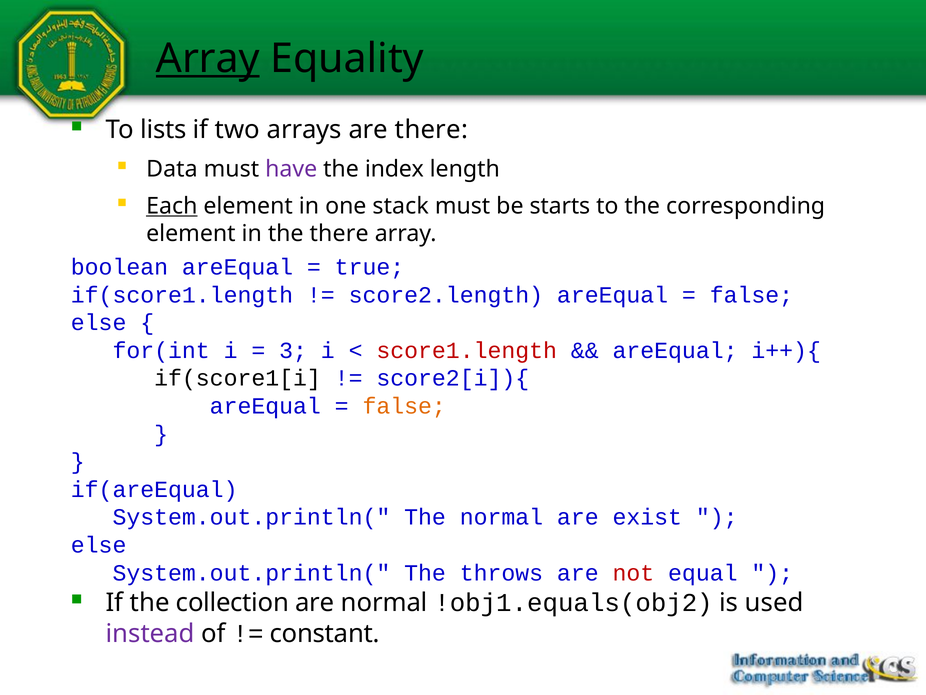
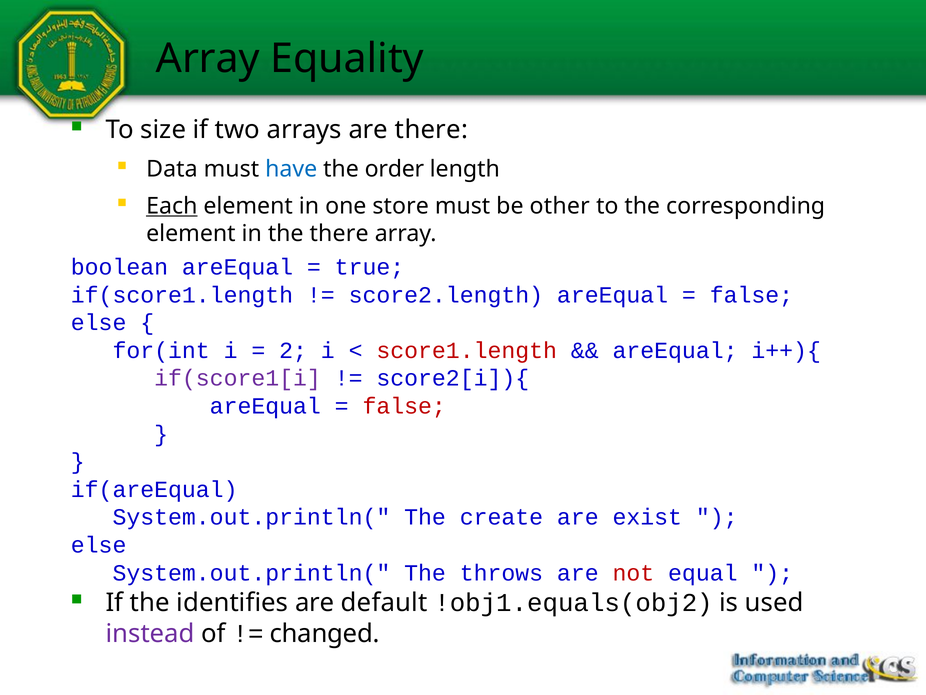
Array at (208, 58) underline: present -> none
lists: lists -> size
have colour: purple -> blue
index: index -> order
stack: stack -> store
starts: starts -> other
3: 3 -> 2
if(score1[i colour: black -> purple
false at (404, 406) colour: orange -> red
The normal: normal -> create
collection: collection -> identifies
are normal: normal -> default
constant: constant -> changed
